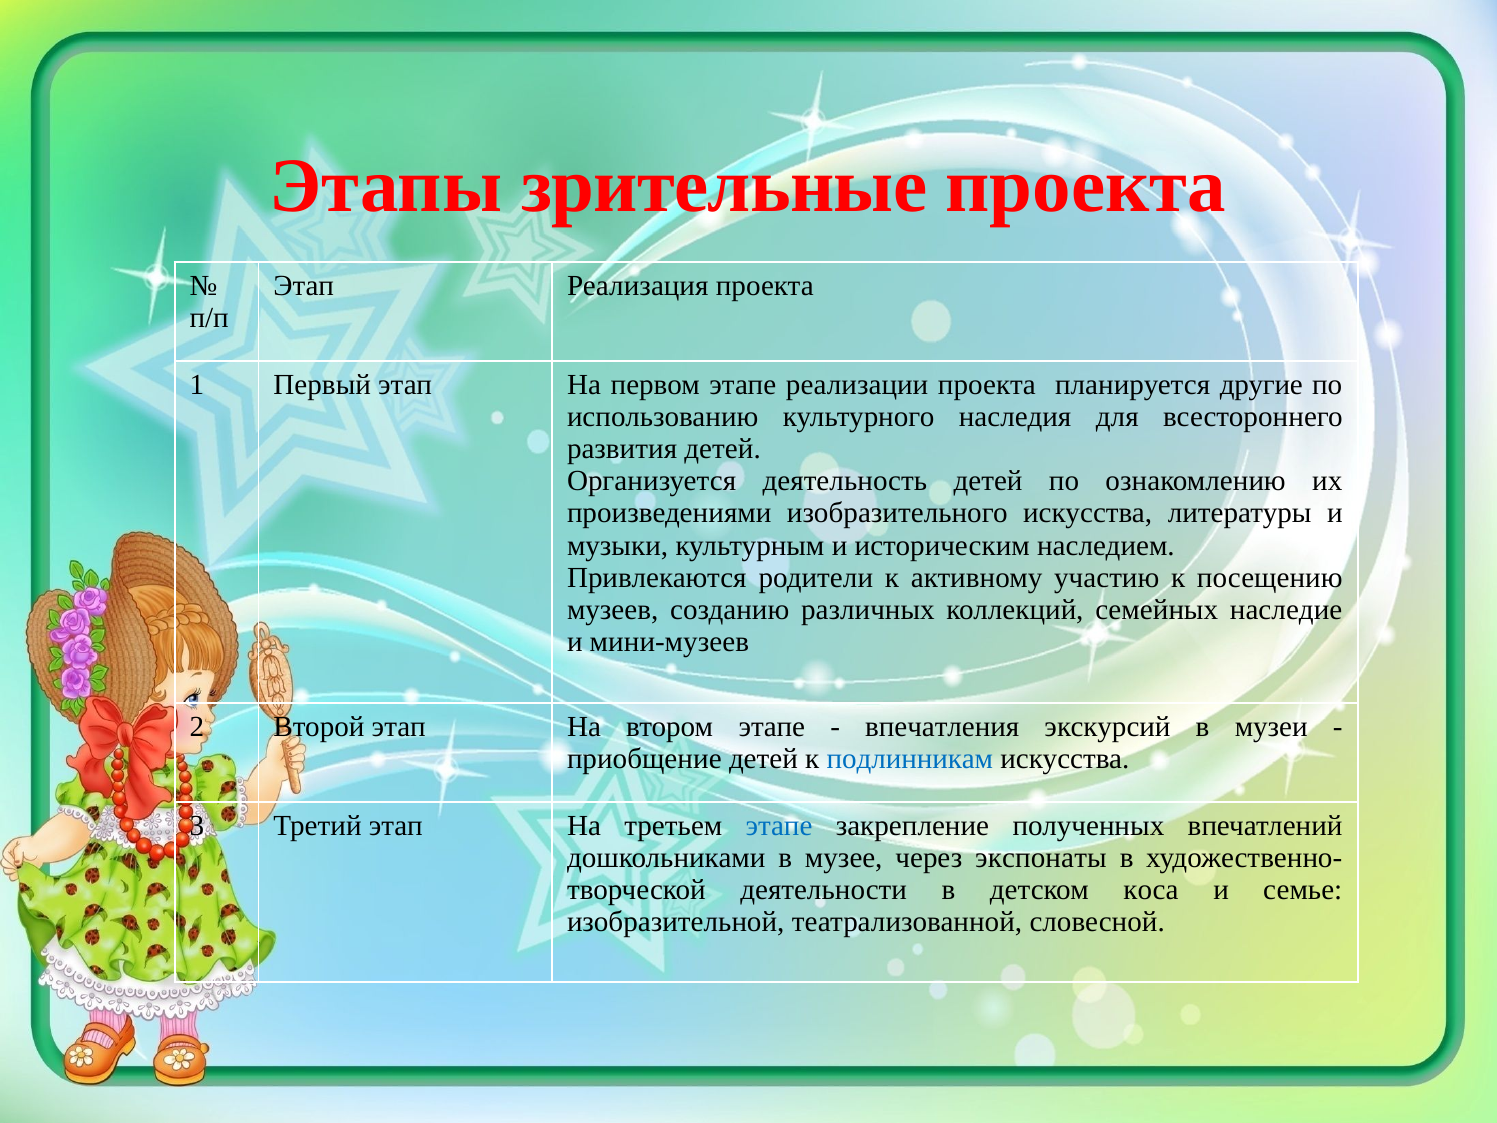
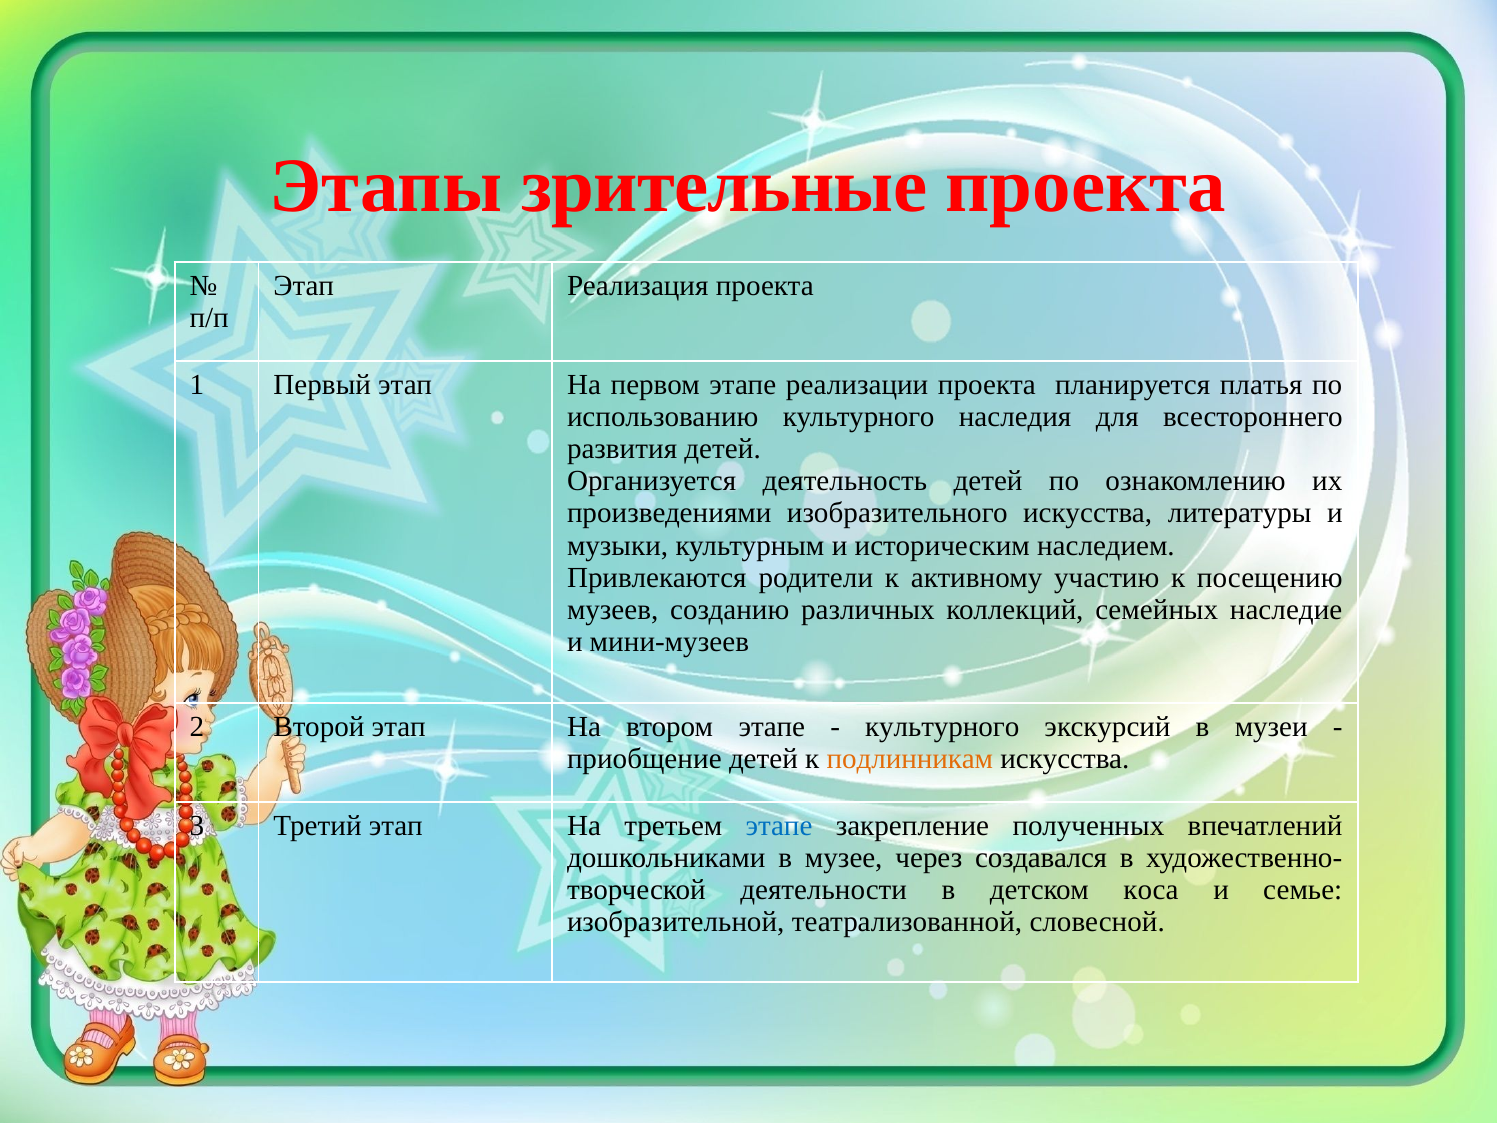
другие: другие -> платья
впечатления at (942, 727): впечатления -> культурного
подлинникам colour: blue -> orange
экспонаты: экспонаты -> создавался
